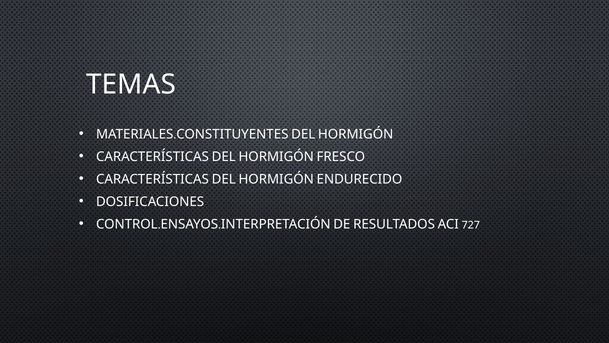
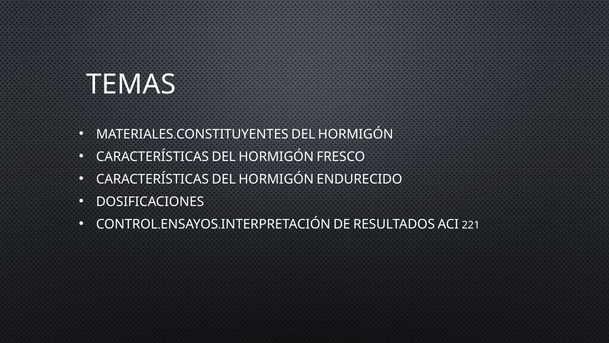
727: 727 -> 221
